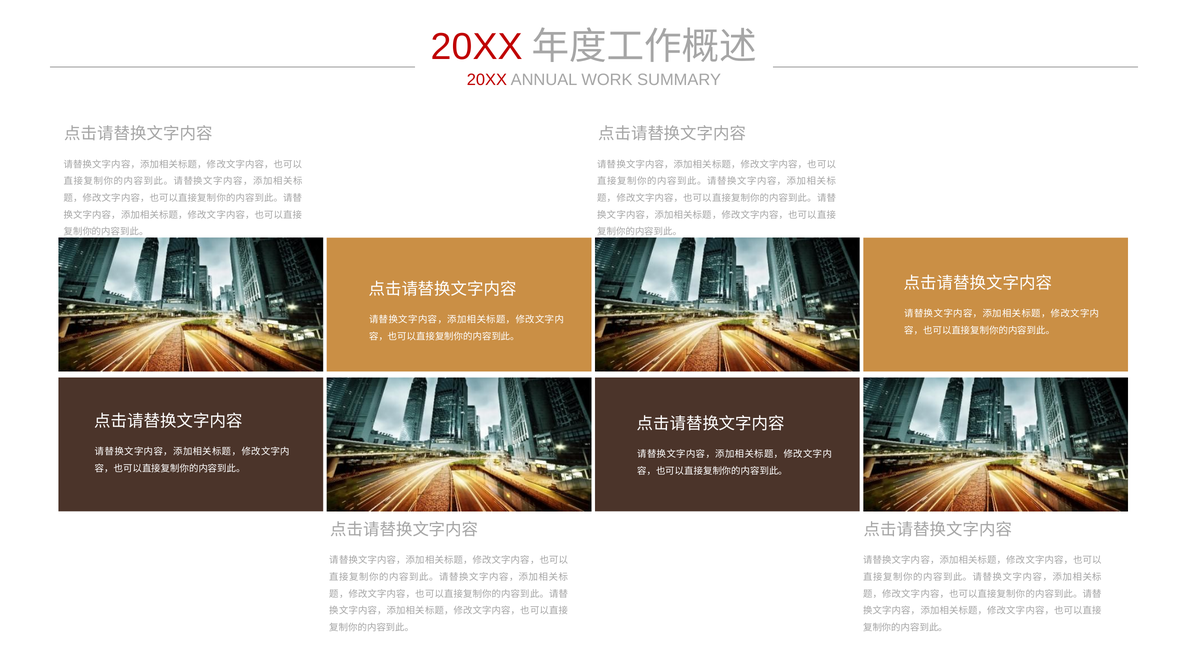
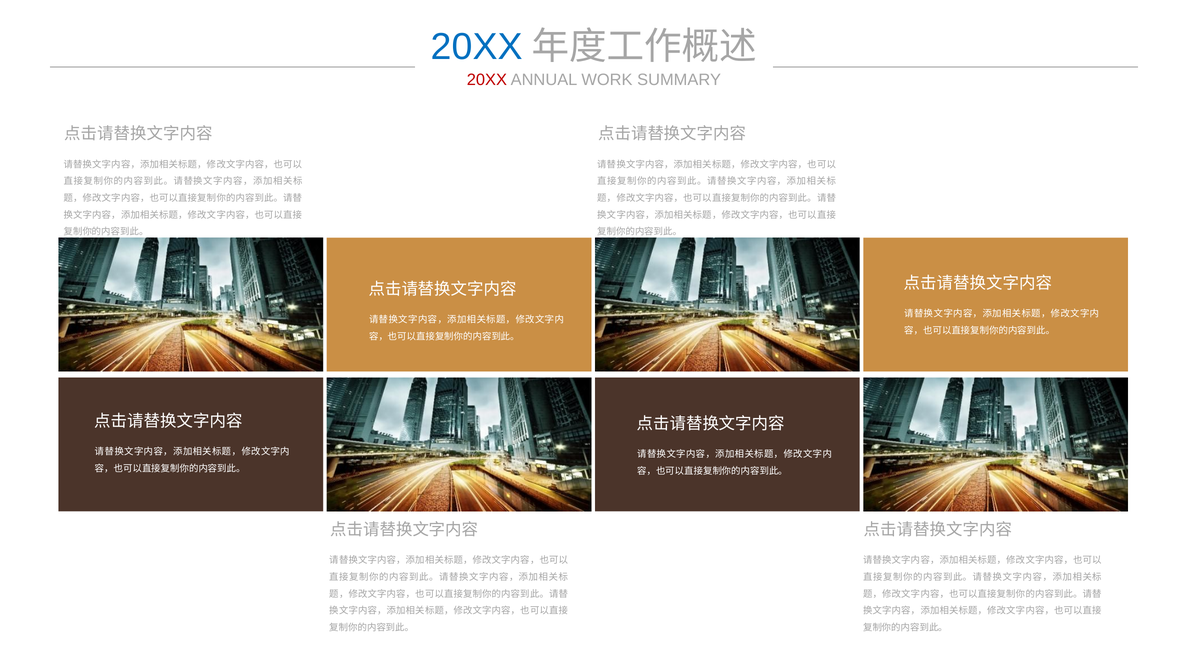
20XX at (477, 47) colour: red -> blue
